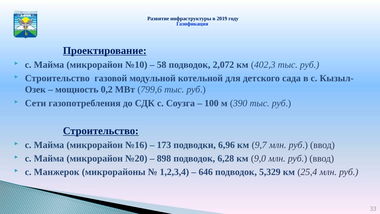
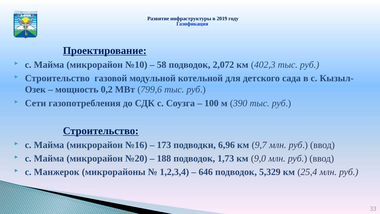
898: 898 -> 188
6,28: 6,28 -> 1,73
